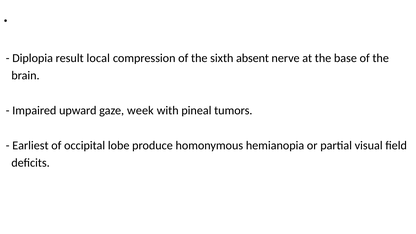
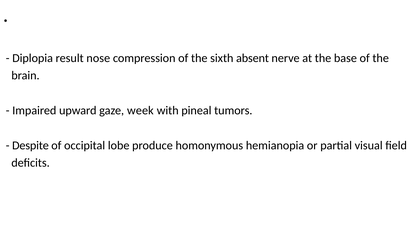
local: local -> nose
Earliest: Earliest -> Despite
